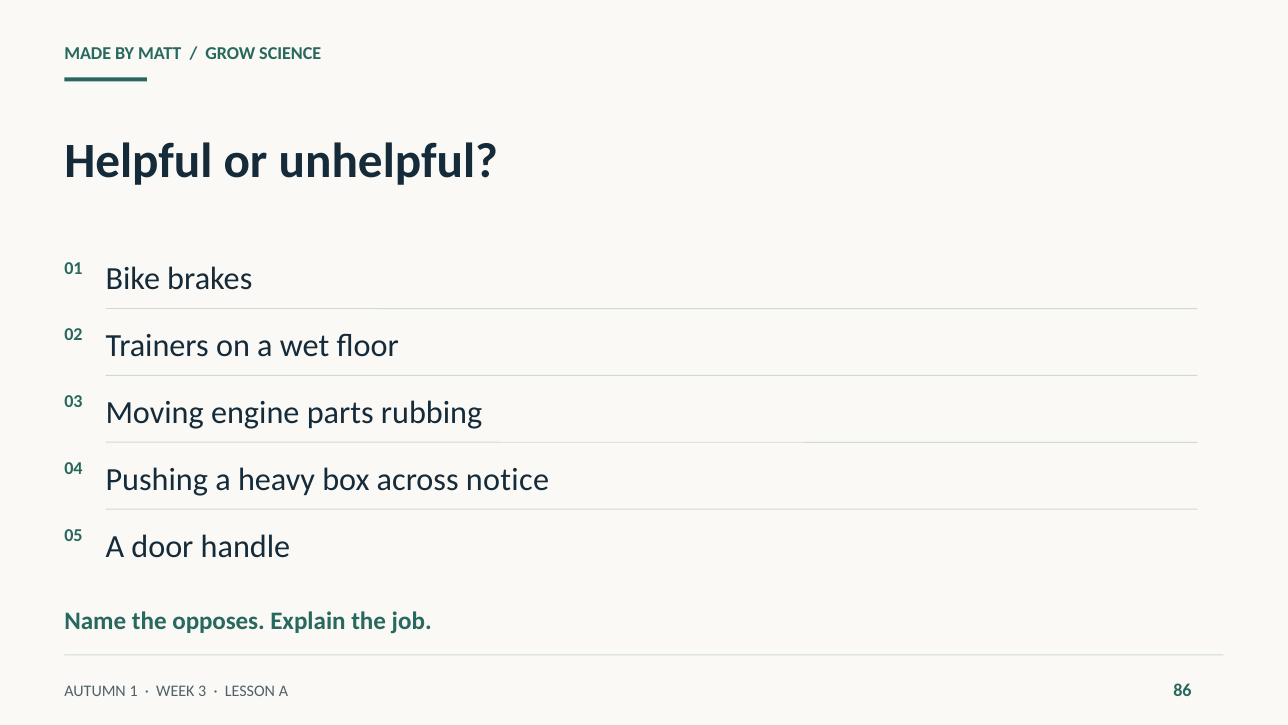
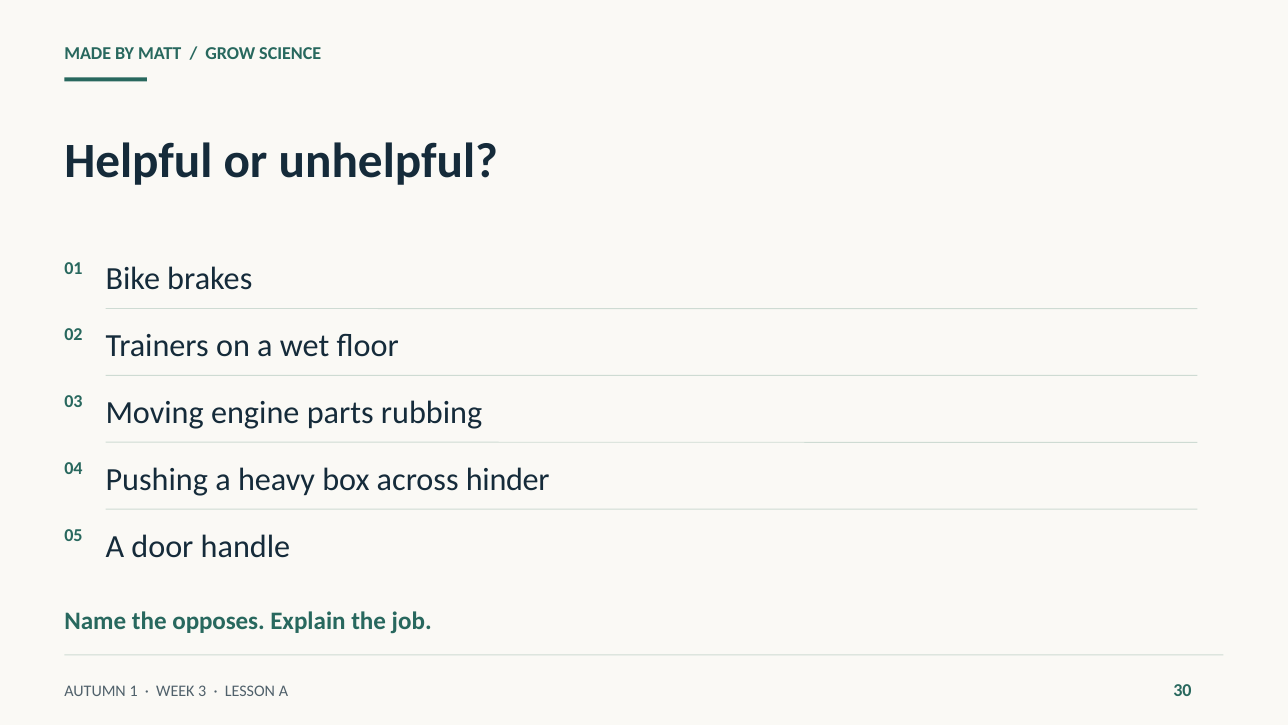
notice: notice -> hinder
86: 86 -> 30
